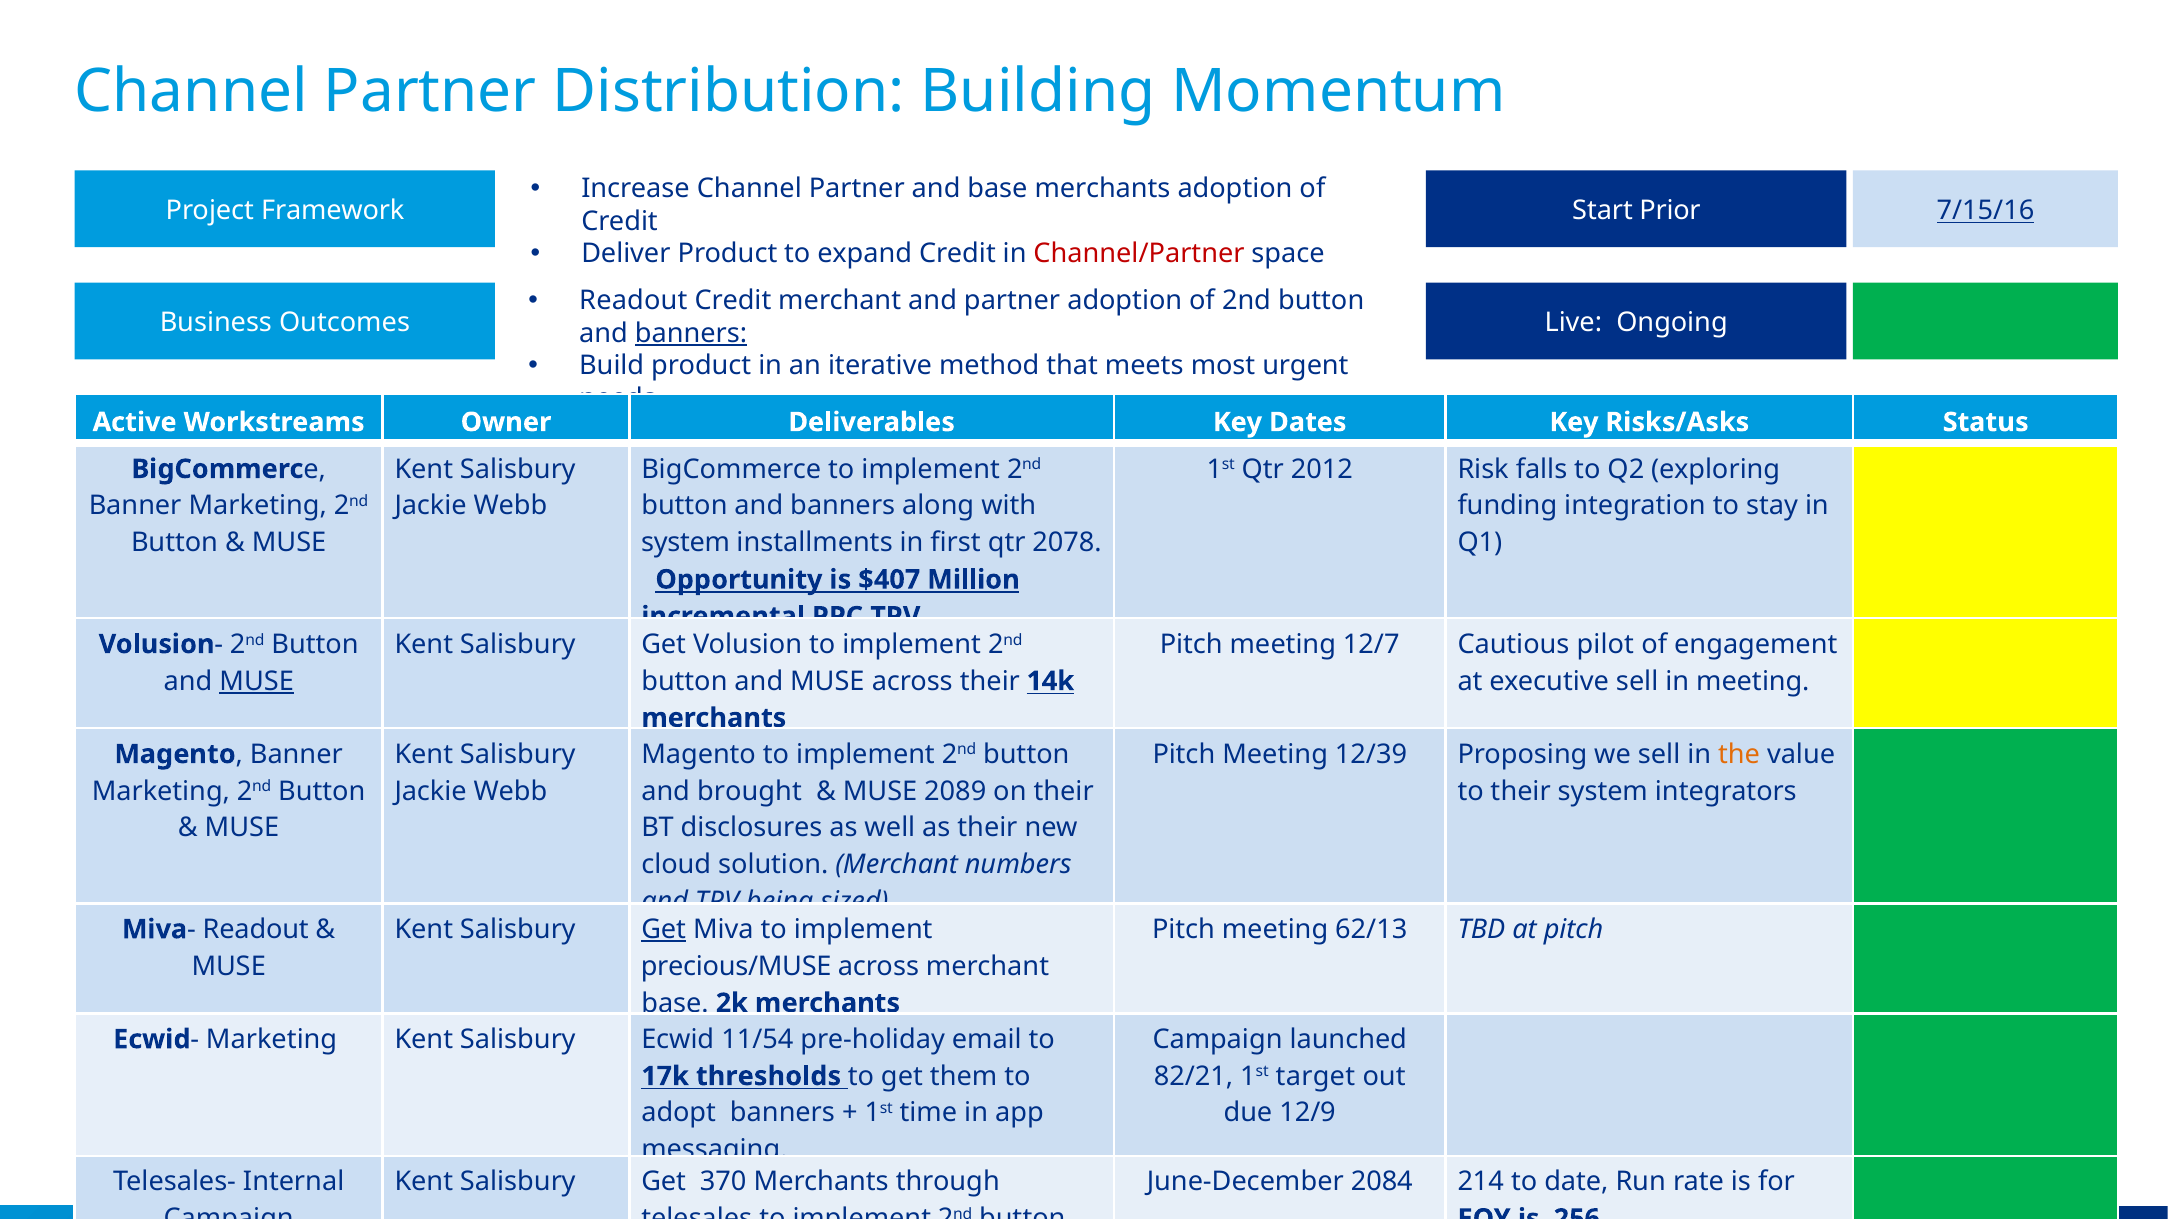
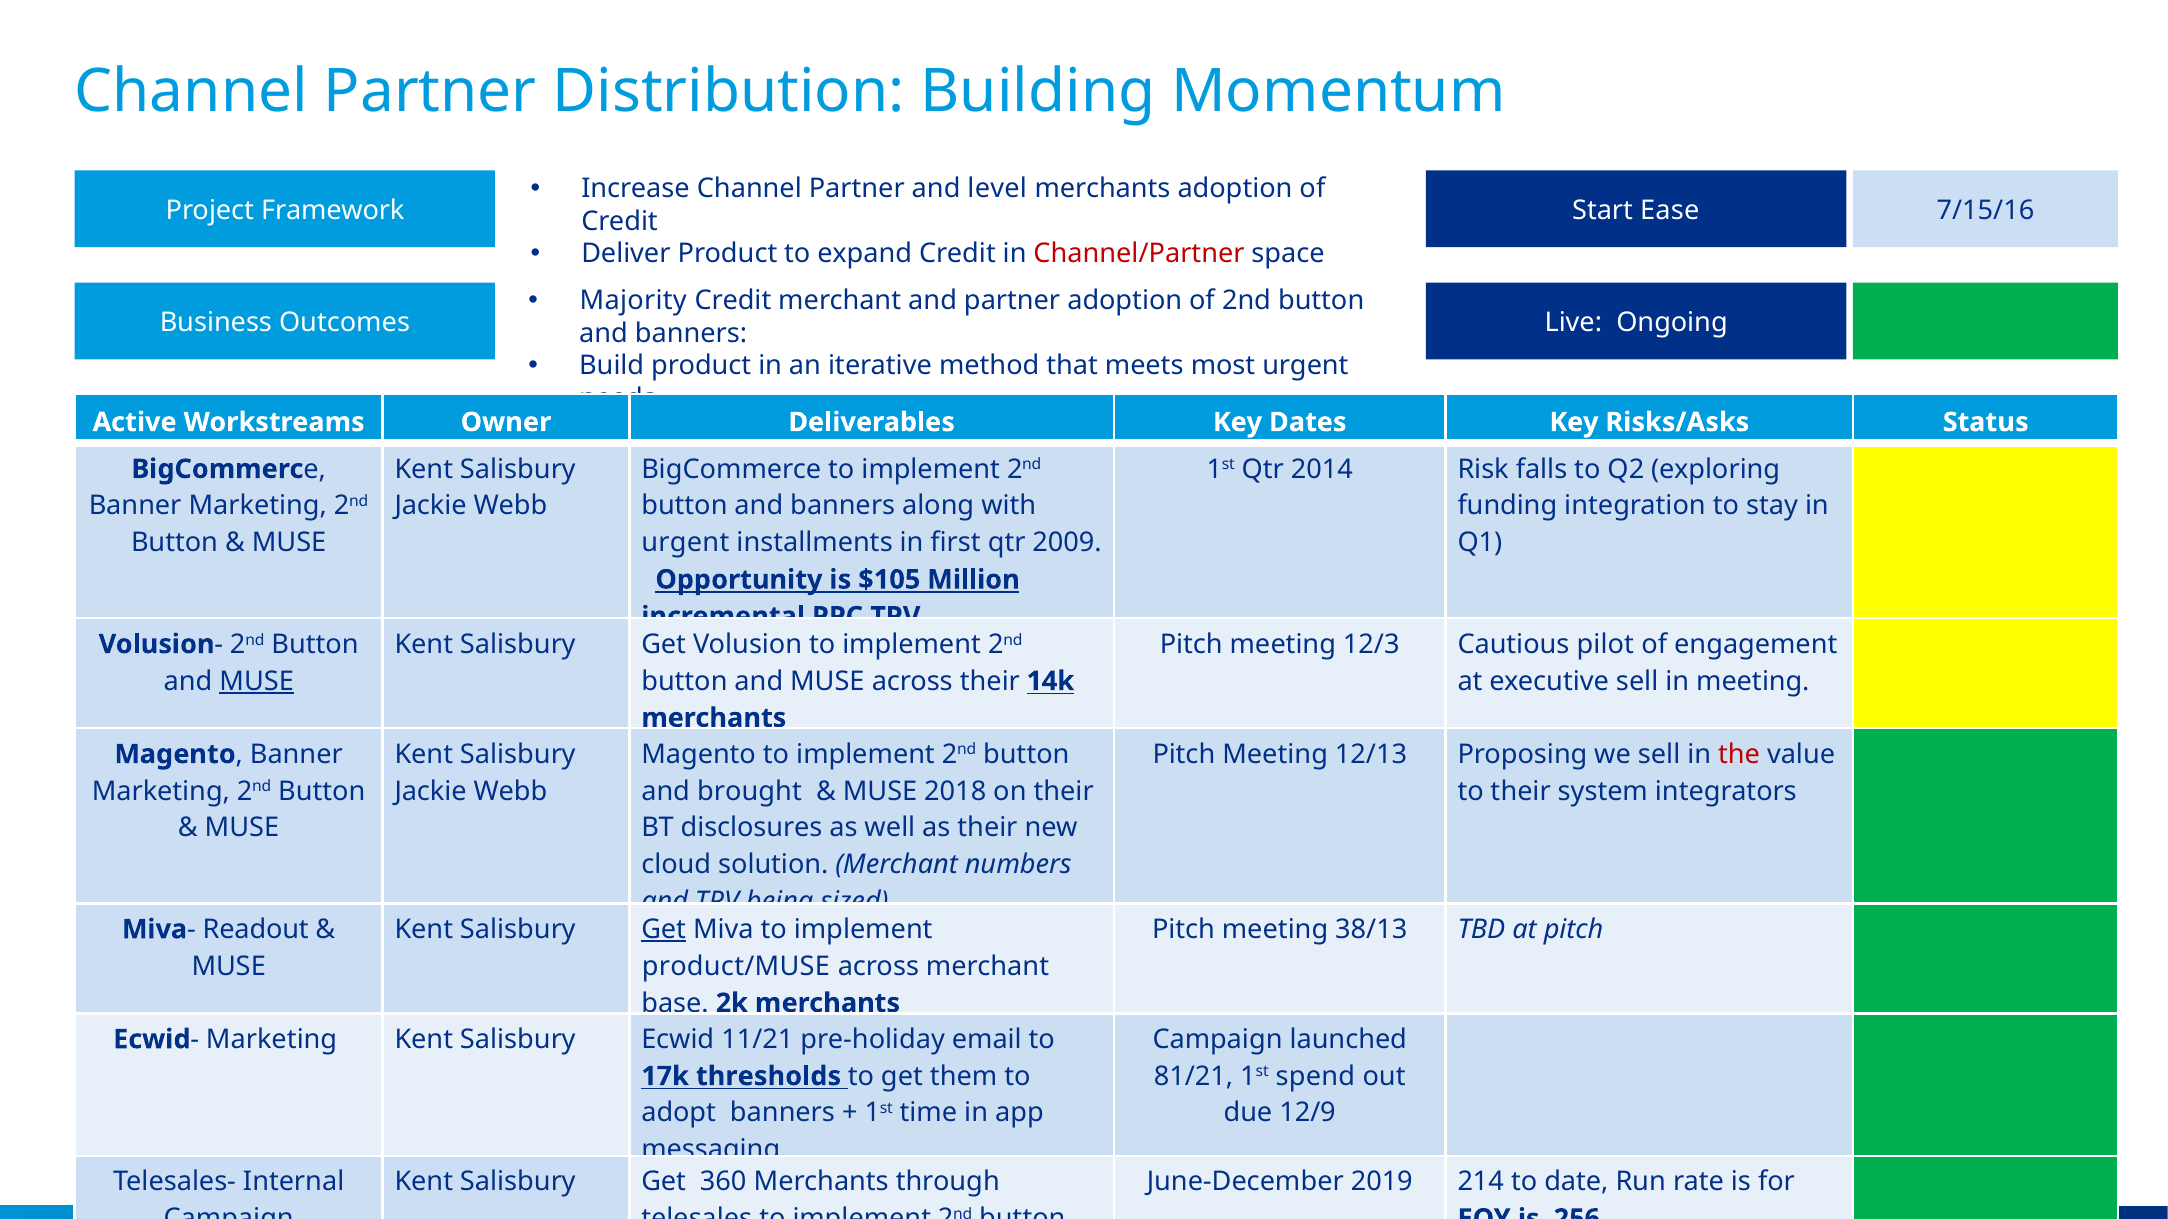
and base: base -> level
Prior: Prior -> Ease
7/15/16 underline: present -> none
Readout at (633, 301): Readout -> Majority
banners at (691, 333) underline: present -> none
2012: 2012 -> 2014
system at (686, 543): system -> urgent
2078: 2078 -> 2009
$407: $407 -> $105
12/7: 12/7 -> 12/3
12/39: 12/39 -> 12/13
the colour: orange -> red
2089: 2089 -> 2018
62/13: 62/13 -> 38/13
precious/MUSE: precious/MUSE -> product/MUSE
11/54: 11/54 -> 11/21
82/21: 82/21 -> 81/21
target: target -> spend
370: 370 -> 360
2084: 2084 -> 2019
